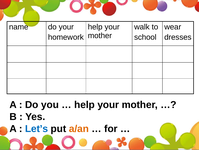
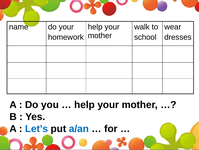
a/an colour: orange -> blue
